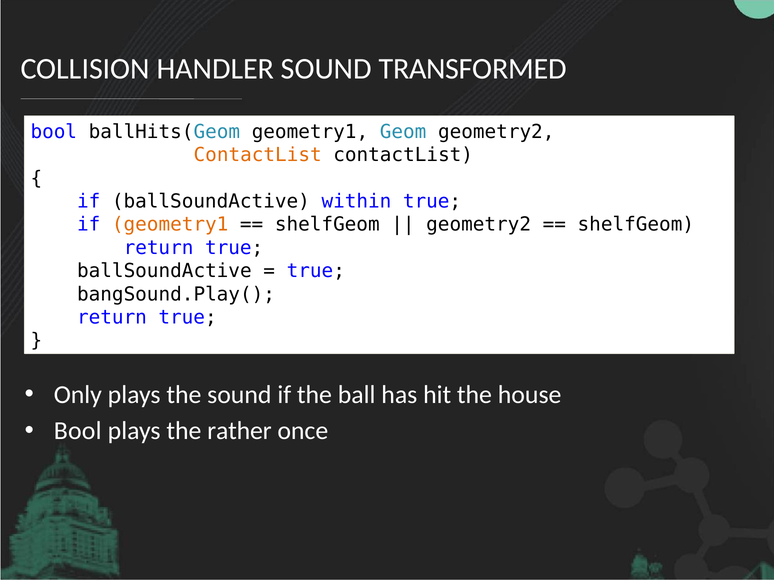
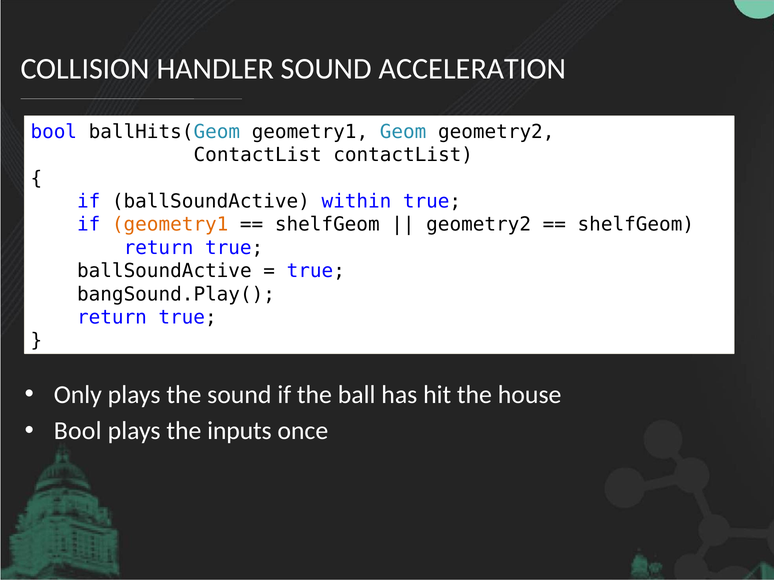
TRANSFORMED: TRANSFORMED -> ACCELERATION
ContactList at (258, 155) colour: orange -> black
rather: rather -> inputs
